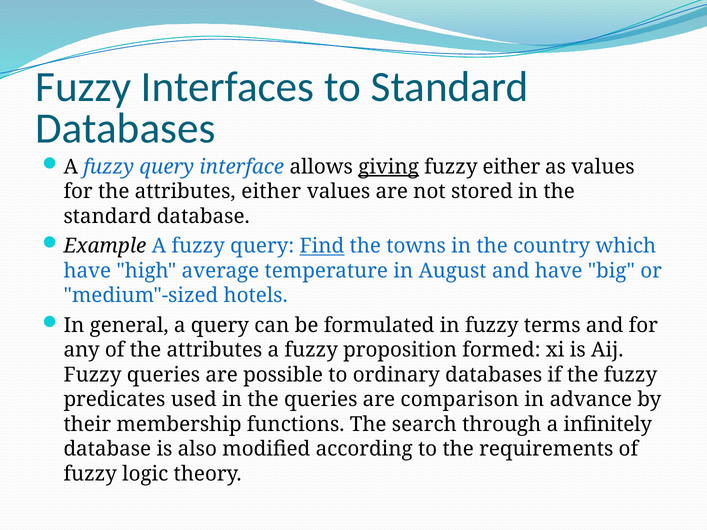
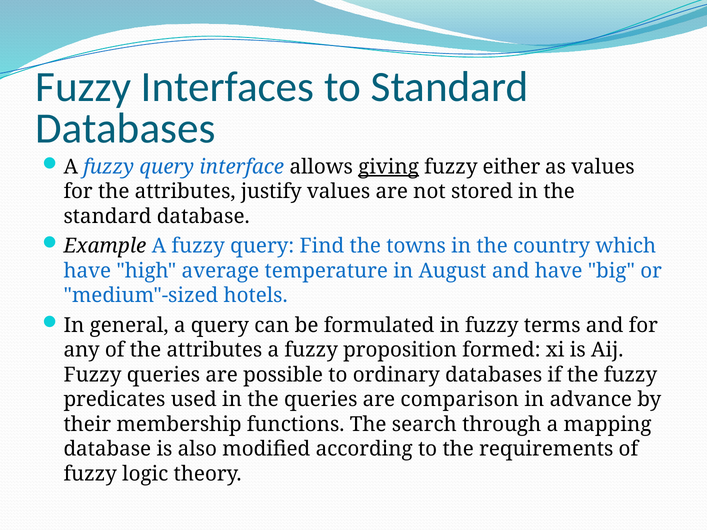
attributes either: either -> justify
Find underline: present -> none
infinitely: infinitely -> mapping
